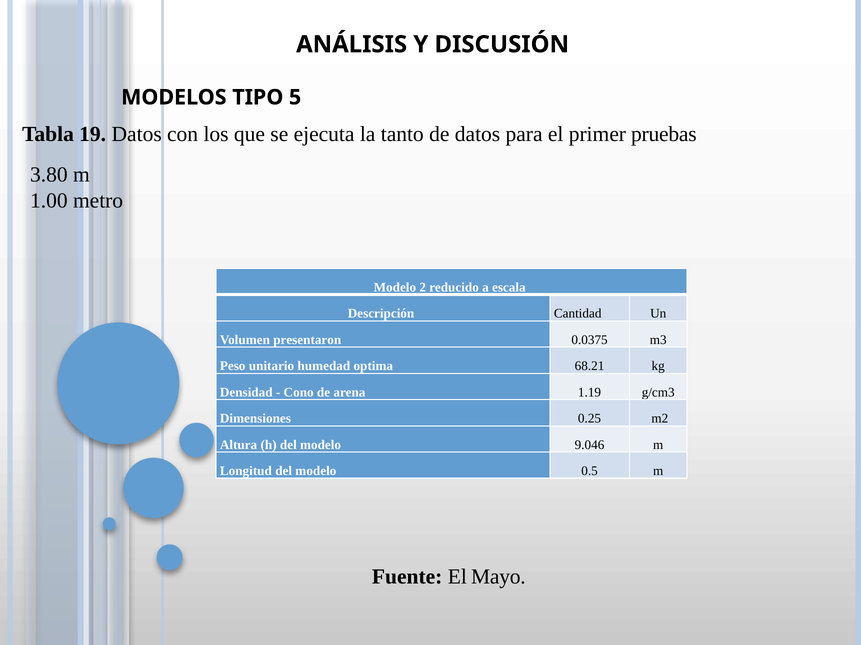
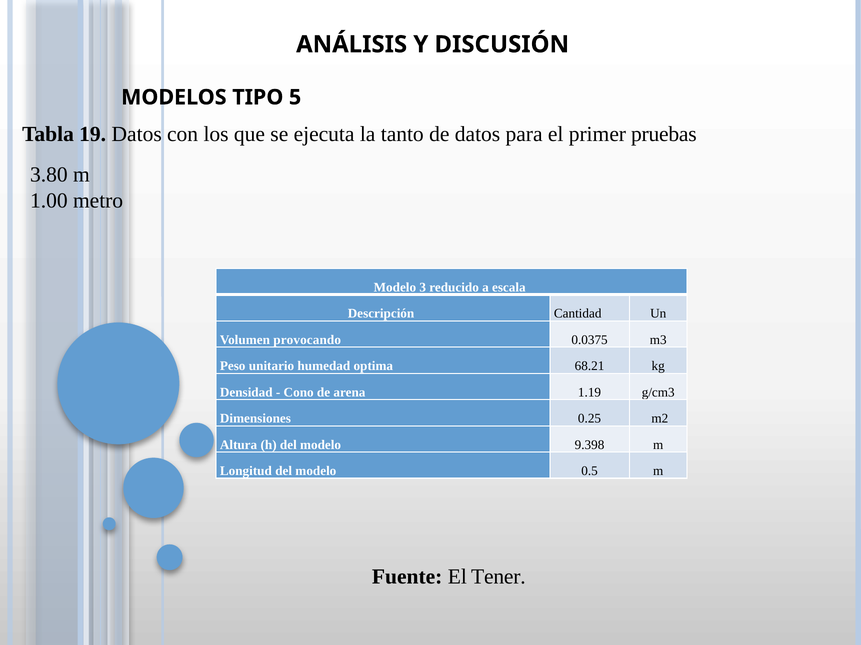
2: 2 -> 3
presentaron: presentaron -> provocando
9.046: 9.046 -> 9.398
Mayo: Mayo -> Tener
